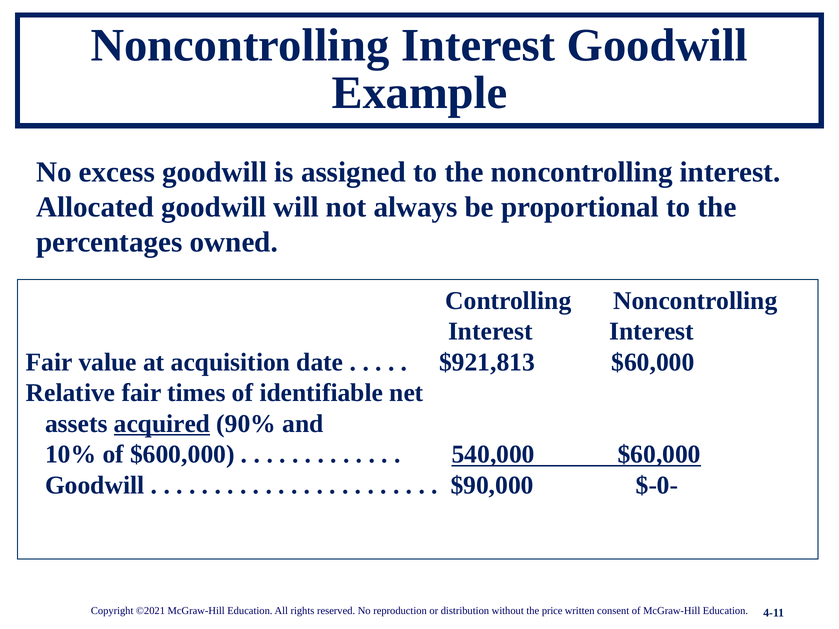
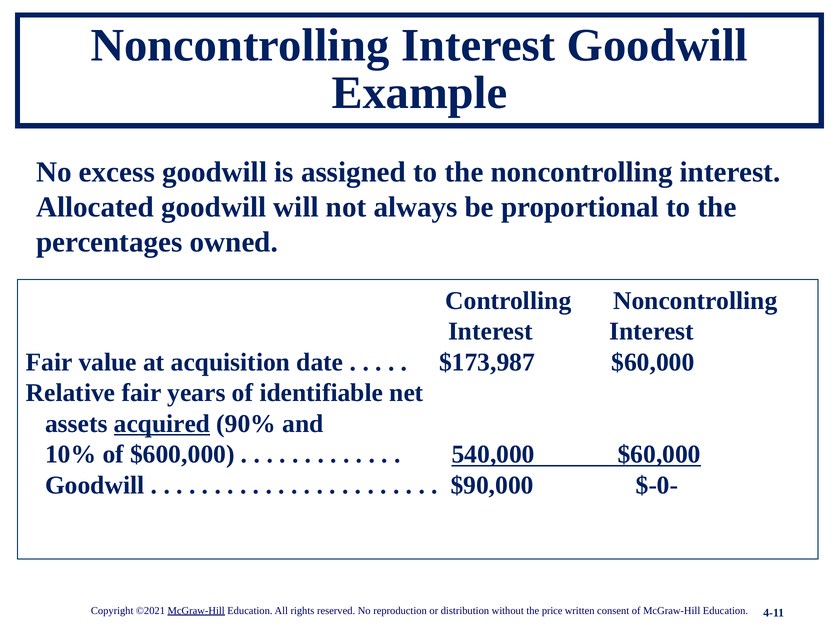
$921,813: $921,813 -> $173,987
times: times -> years
McGraw-Hill at (196, 611) underline: none -> present
